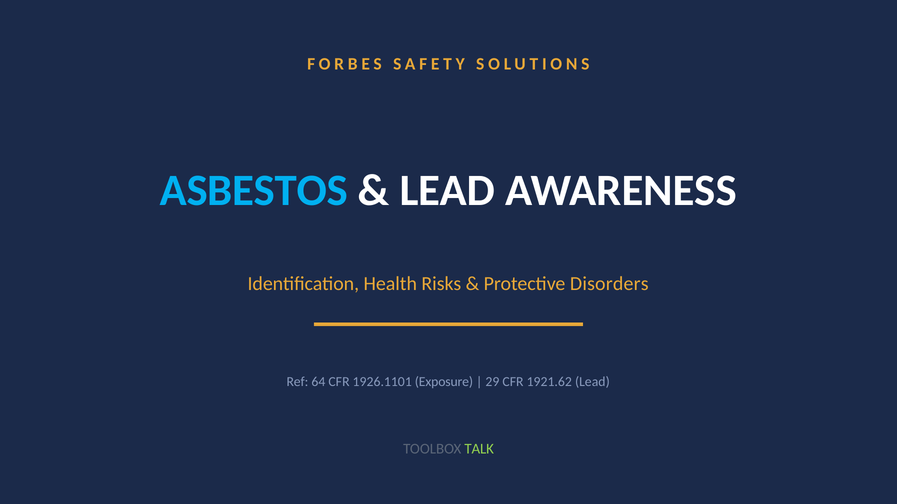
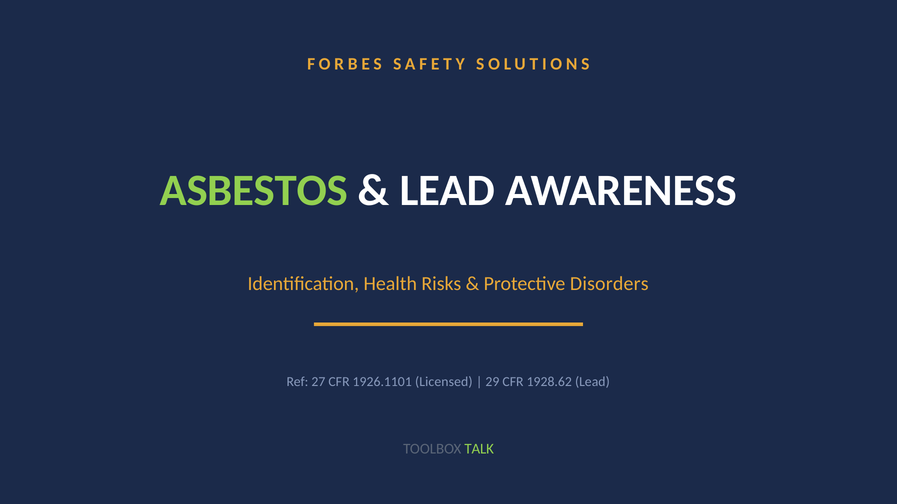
ASBESTOS colour: light blue -> light green
64: 64 -> 27
Exposure: Exposure -> Licensed
1921.62: 1921.62 -> 1928.62
